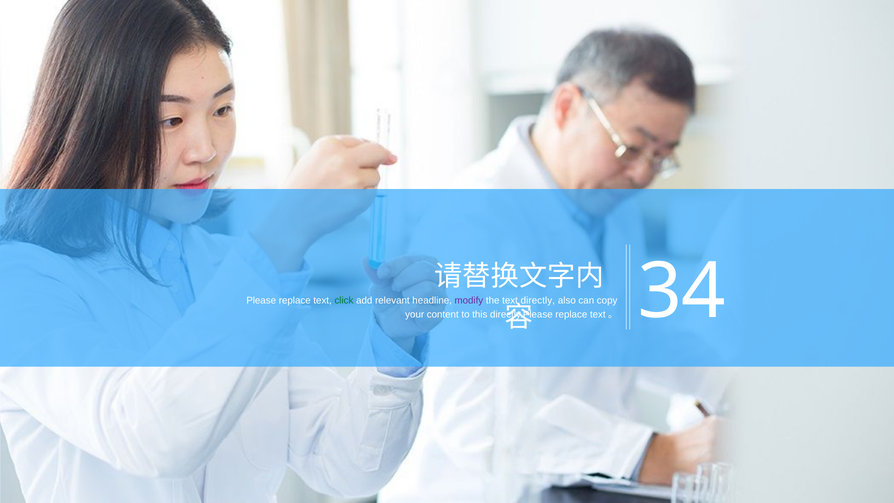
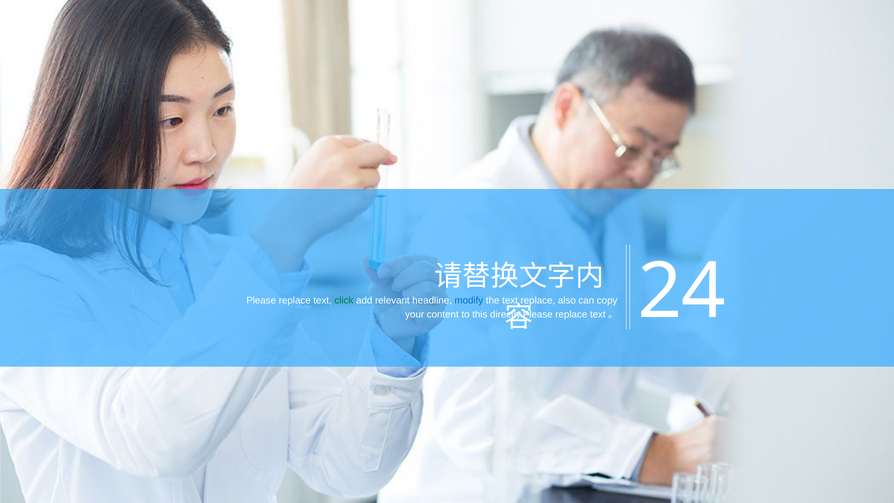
modify colour: purple -> blue
text directly: directly -> replace
34: 34 -> 24
